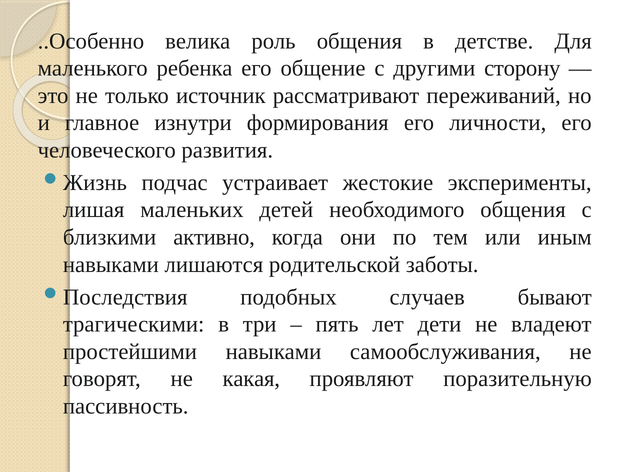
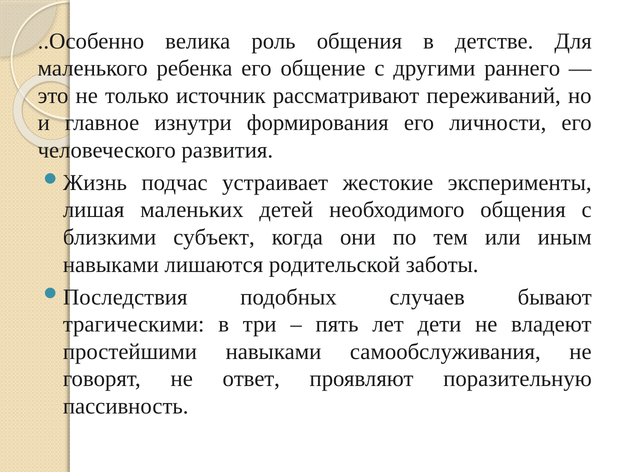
сторону: сторону -> раннего
активно: активно -> субъект
какая: какая -> ответ
